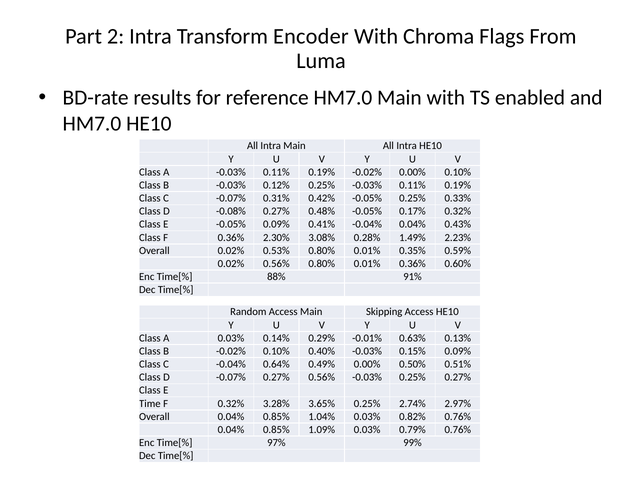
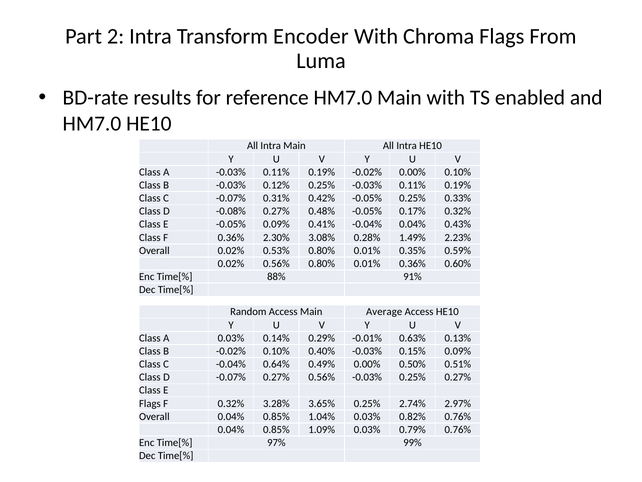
Skipping: Skipping -> Average
Time at (150, 403): Time -> Flags
